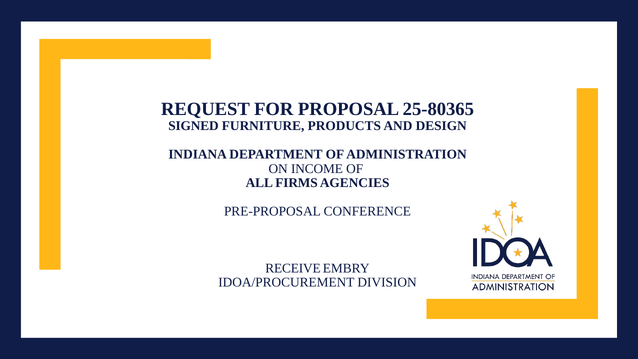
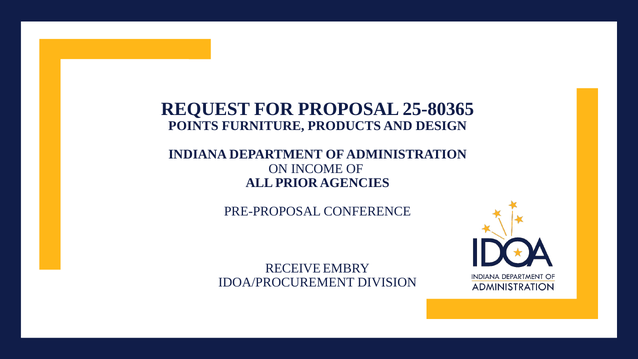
SIGNED: SIGNED -> POINTS
FIRMS: FIRMS -> PRIOR
